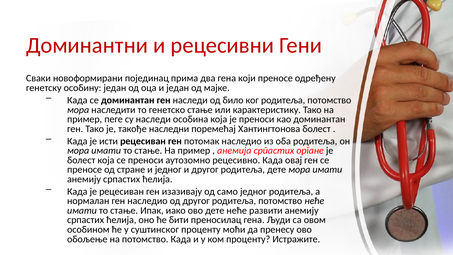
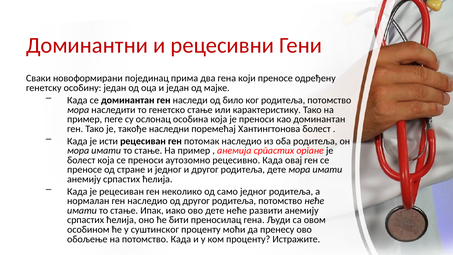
су наследи: наследи -> ослонац
изазивају: изазивају -> неколико
